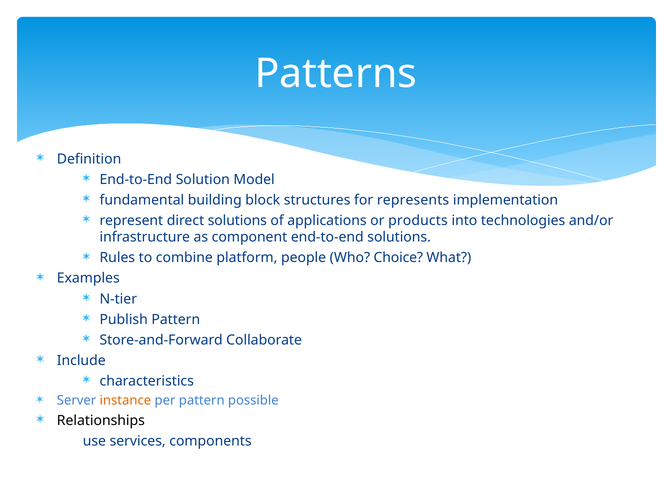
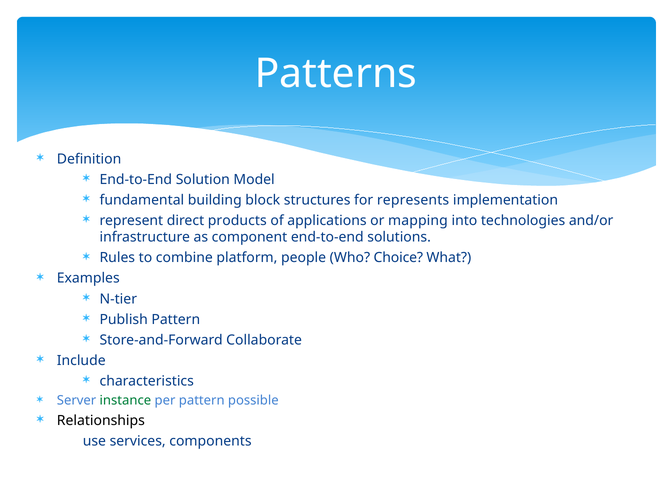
direct solutions: solutions -> products
products: products -> mapping
instance colour: orange -> green
